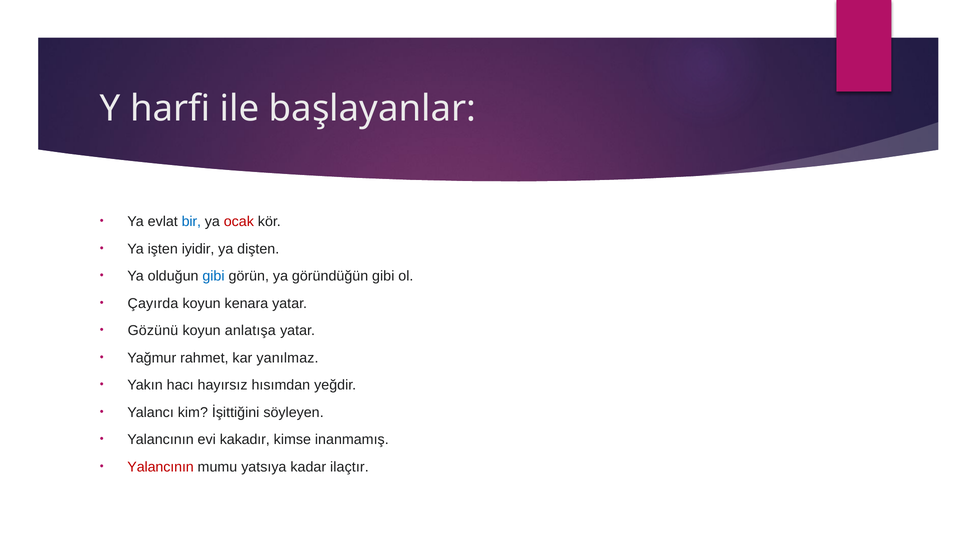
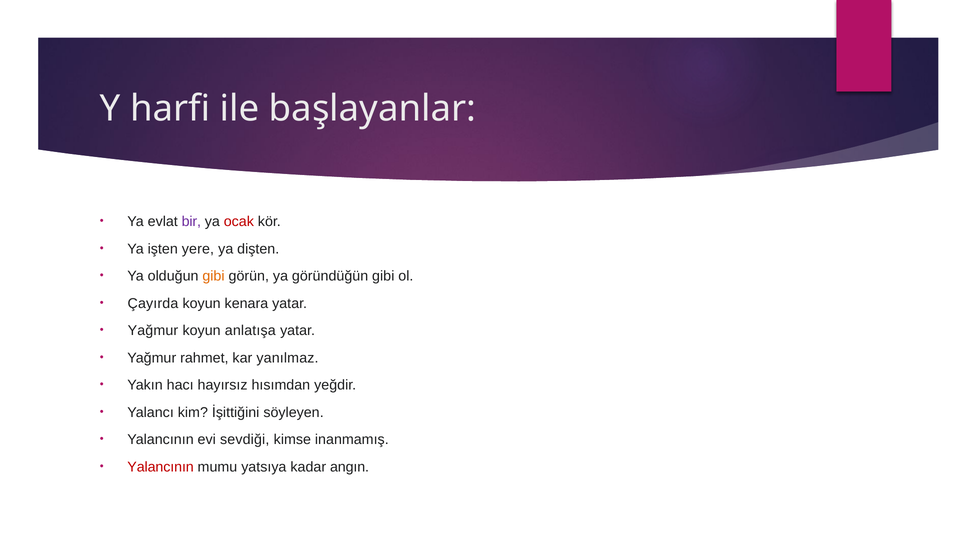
bir colour: blue -> purple
iyidir: iyidir -> yere
gibi at (213, 276) colour: blue -> orange
Gözünü at (153, 331): Gözünü -> Yağmur
kakadır: kakadır -> sevdiği
ilaçtır: ilaçtır -> angın
